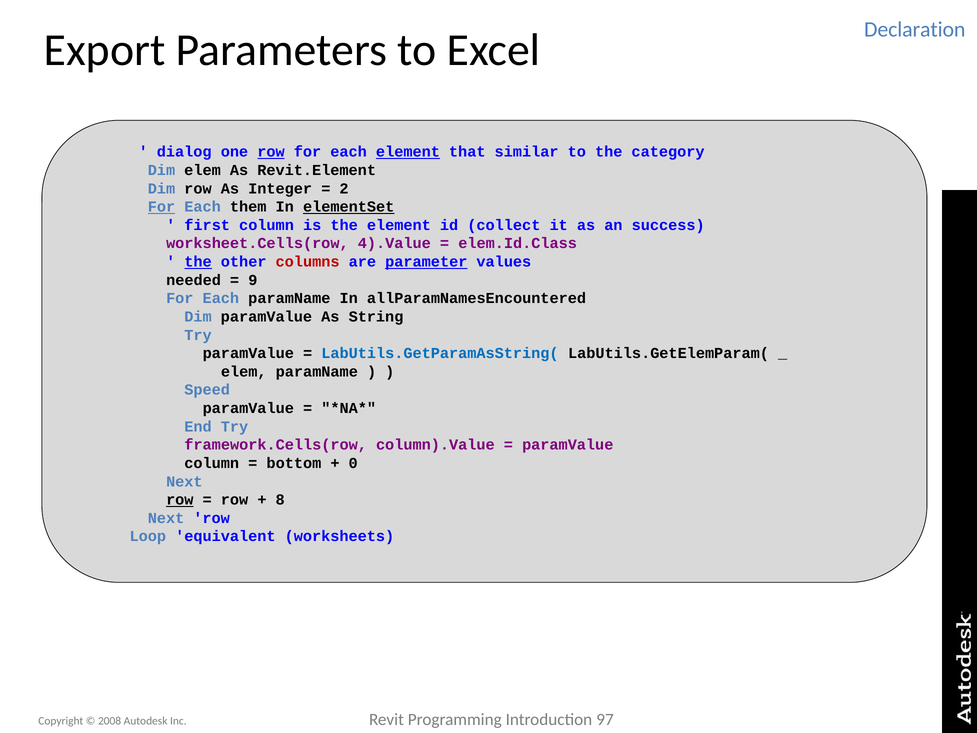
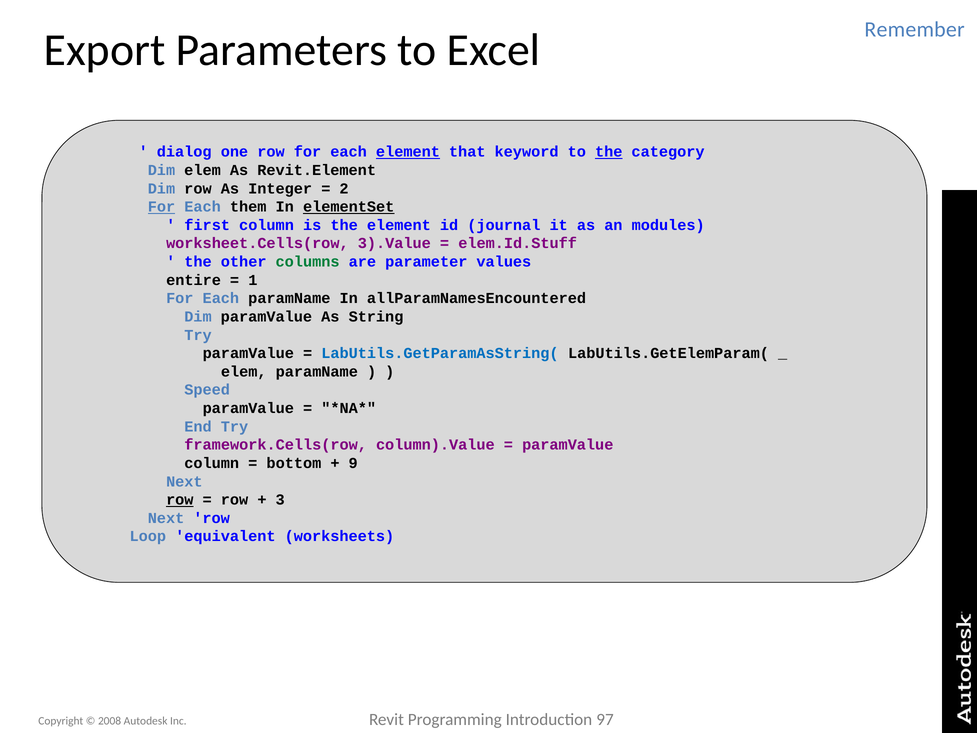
Declaration: Declaration -> Remember
row at (271, 152) underline: present -> none
similar: similar -> keyword
the at (609, 152) underline: none -> present
collect: collect -> journal
success: success -> modules
4).Value: 4).Value -> 3).Value
elem.Id.Class: elem.Id.Class -> elem.Id.Stuff
the at (198, 262) underline: present -> none
columns colour: red -> green
parameter underline: present -> none
needed: needed -> entire
9: 9 -> 1
0: 0 -> 9
8: 8 -> 3
